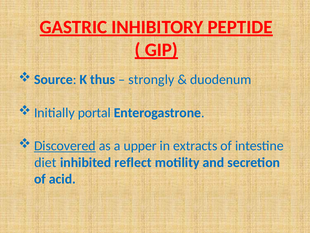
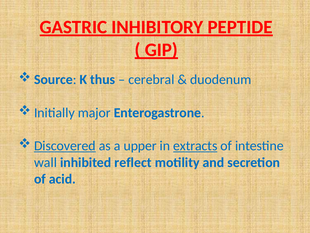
strongly: strongly -> cerebral
portal: portal -> major
extracts underline: none -> present
diet: diet -> wall
